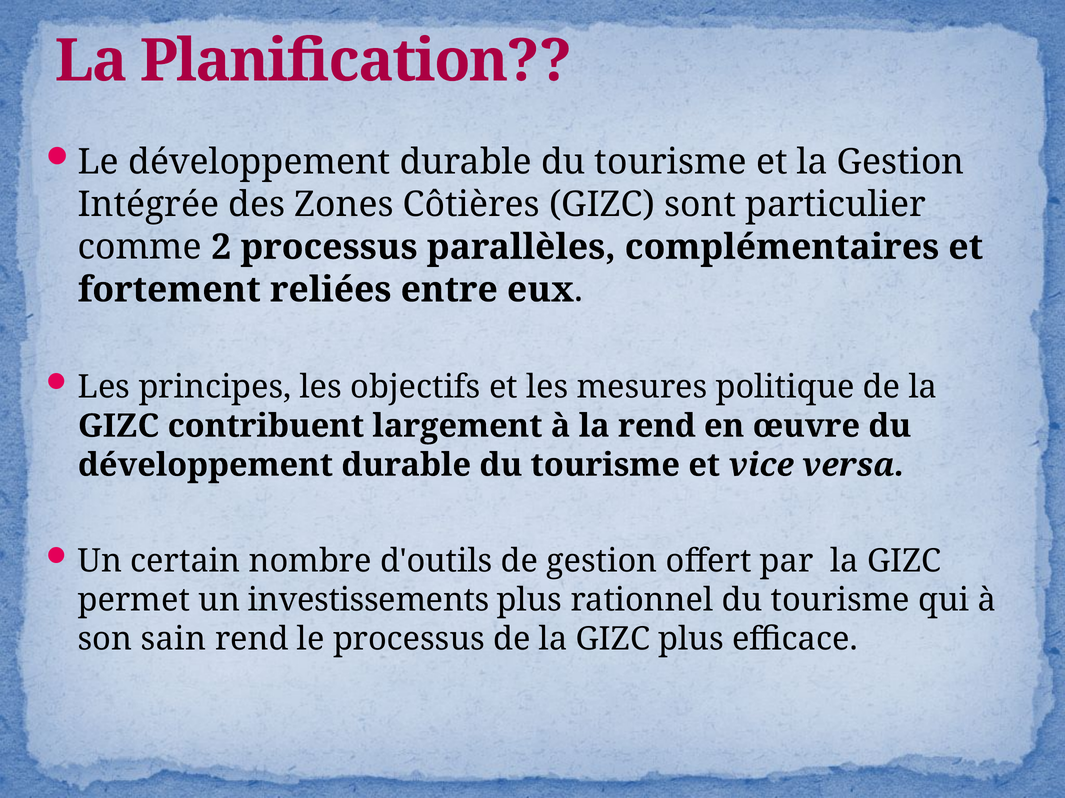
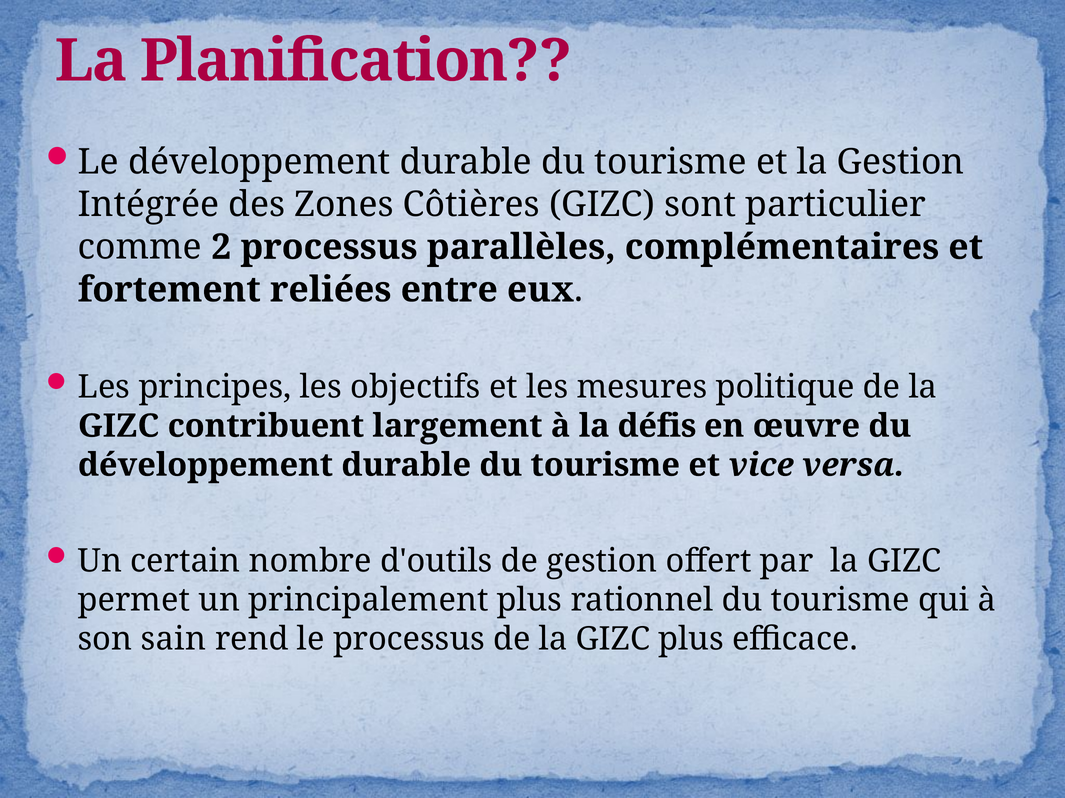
la rend: rend -> défis
investissements: investissements -> principalement
